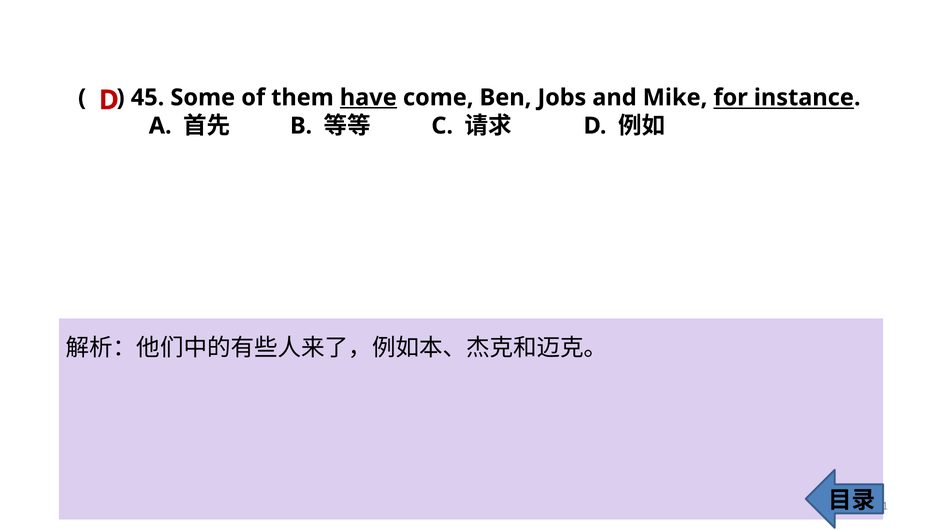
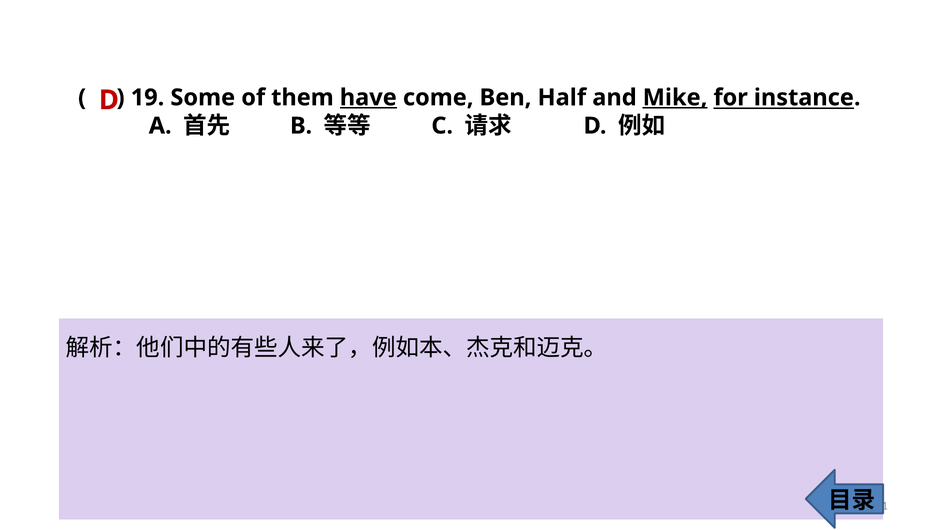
45: 45 -> 19
Jobs: Jobs -> Half
Mike underline: none -> present
